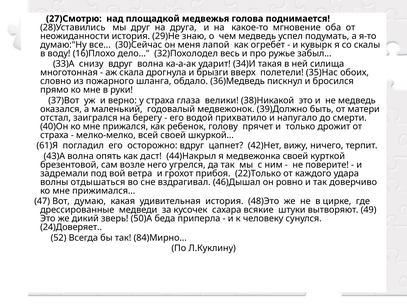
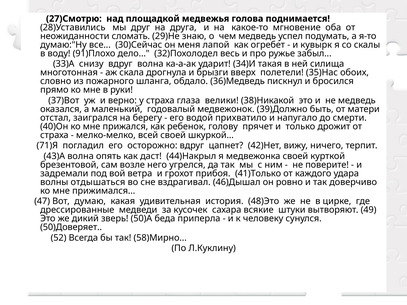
неожиданности история: история -> сломать
16)Плохо: 16)Плохо -> 91)Плохо
61)Я: 61)Я -> 71)Я
22)Только: 22)Только -> 41)Только
24)Доверяет: 24)Доверяет -> 50)Доверяет
84)Мирно: 84)Мирно -> 58)Мирно
